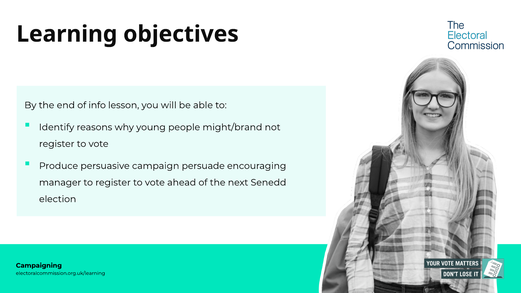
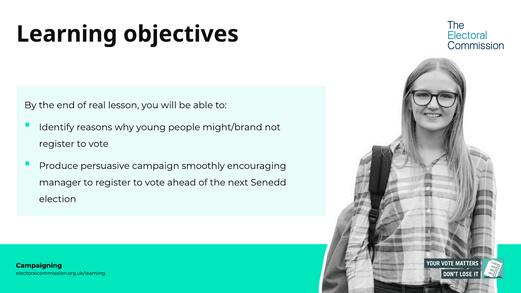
info: info -> real
persuade: persuade -> smoothly
